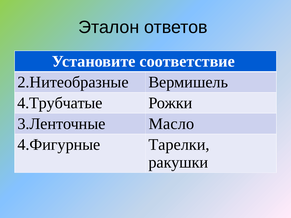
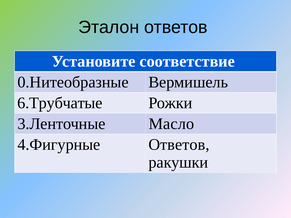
2.Нитеобразные: 2.Нитеобразные -> 0.Нитеобразные
4.Трубчатые: 4.Трубчатые -> 6.Трубчатые
4.Фигурные Тарелки: Тарелки -> Ответов
